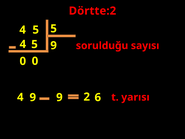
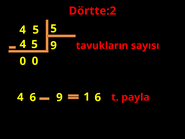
sorulduğu: sorulduğu -> tavukların
9 at (33, 97): 9 -> 6
2: 2 -> 1
yarısı: yarısı -> payla
